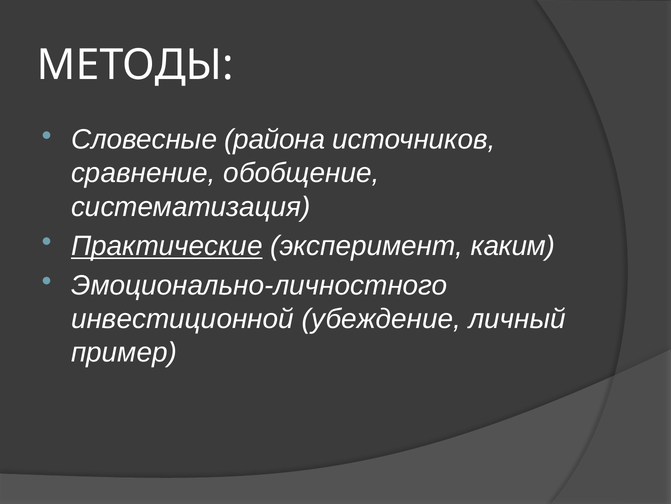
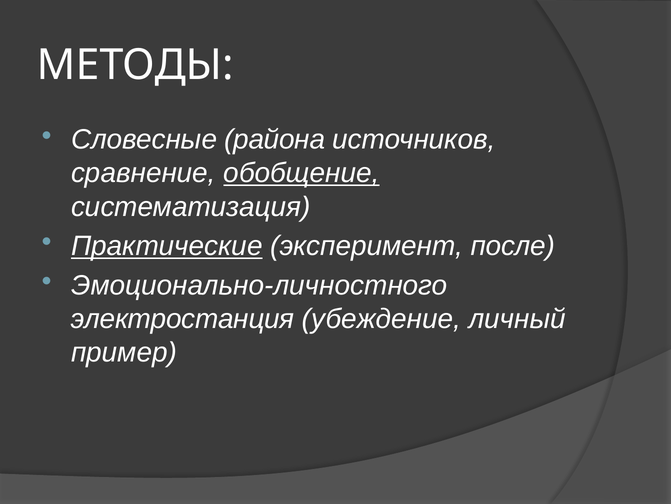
обобщение underline: none -> present
каким: каким -> после
инвестиционной: инвестиционной -> электростанция
